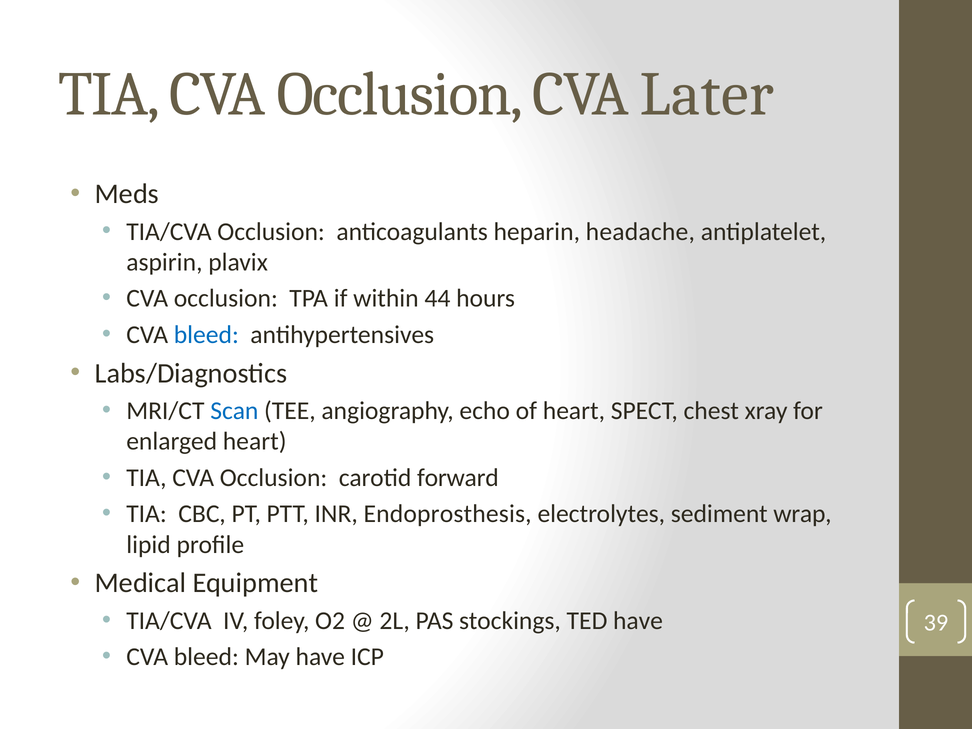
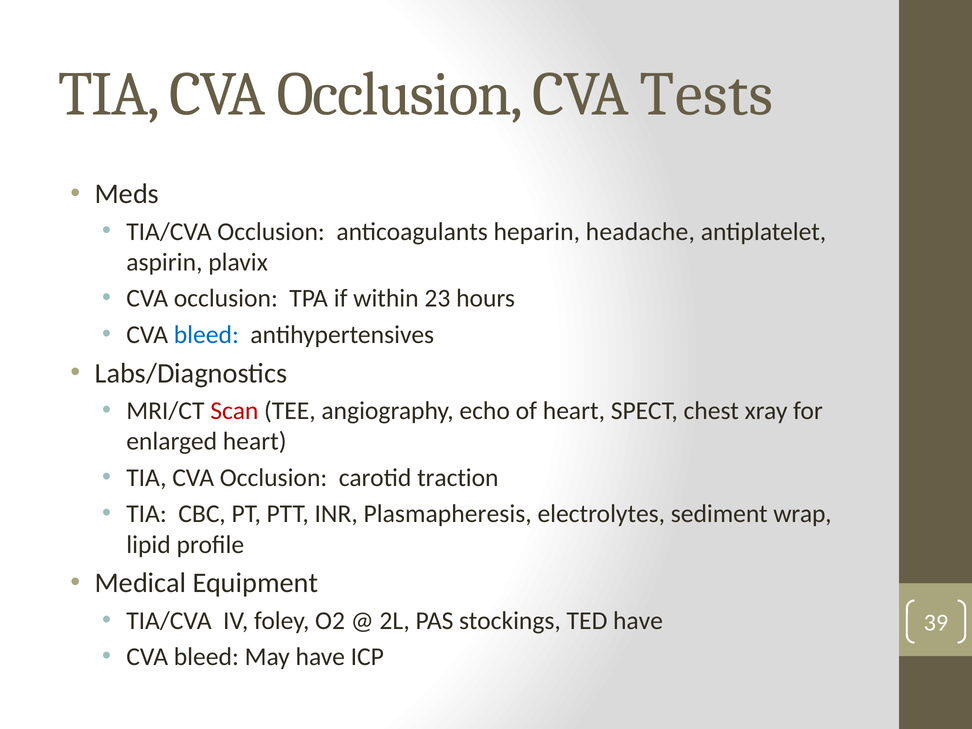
Later: Later -> Tests
44: 44 -> 23
Scan colour: blue -> red
forward: forward -> traction
Endoprosthesis: Endoprosthesis -> Plasmapheresis
